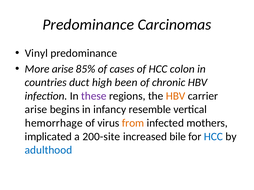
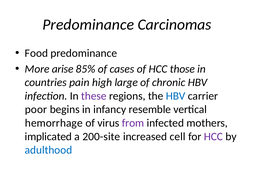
Vinyl: Vinyl -> Food
colon: colon -> those
duct: duct -> pain
been: been -> large
HBV at (176, 96) colour: orange -> blue
arise at (36, 110): arise -> poor
from colour: orange -> purple
bile: bile -> cell
HCC at (213, 137) colour: blue -> purple
